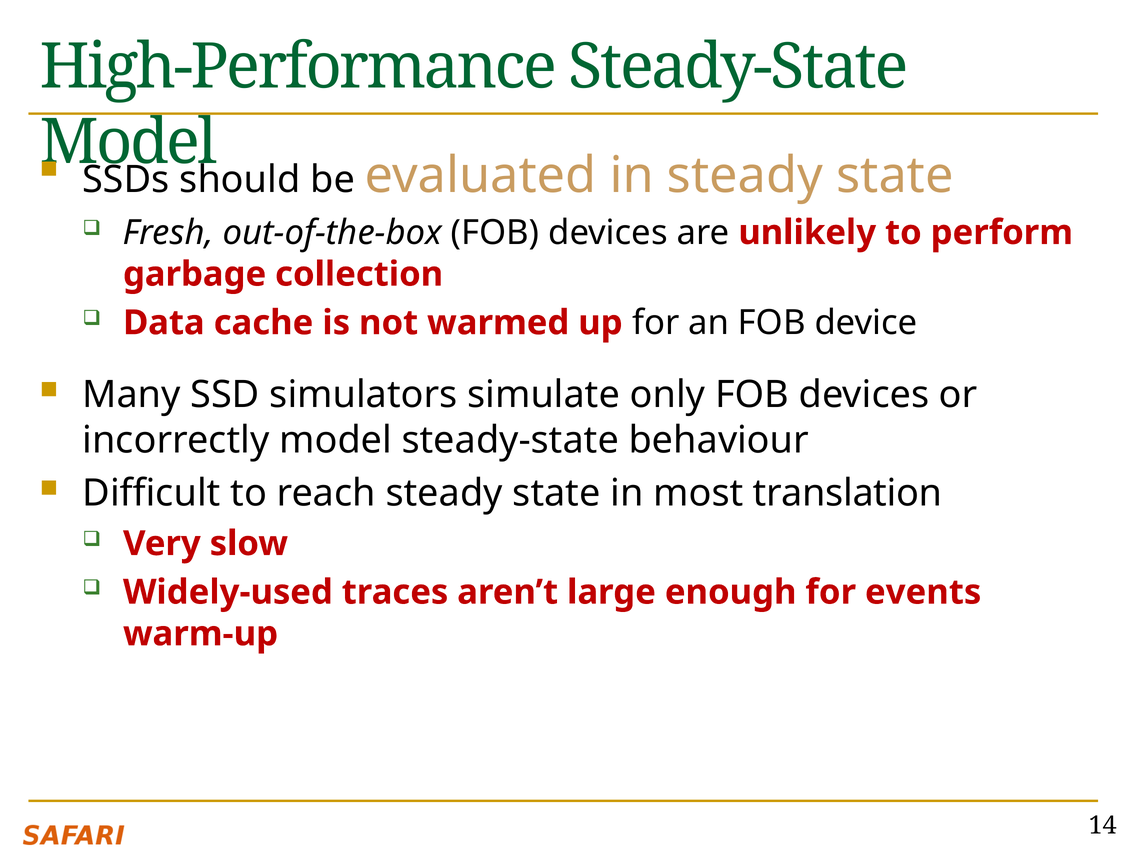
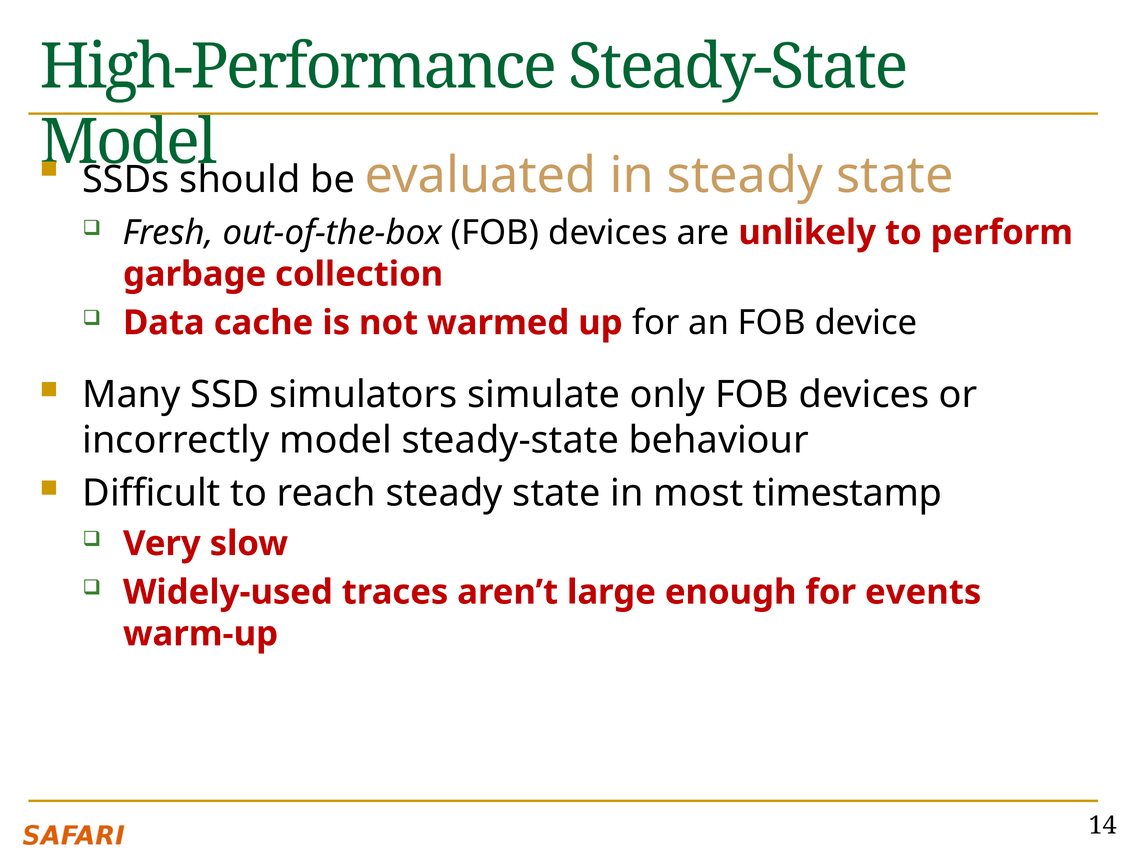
translation: translation -> timestamp
